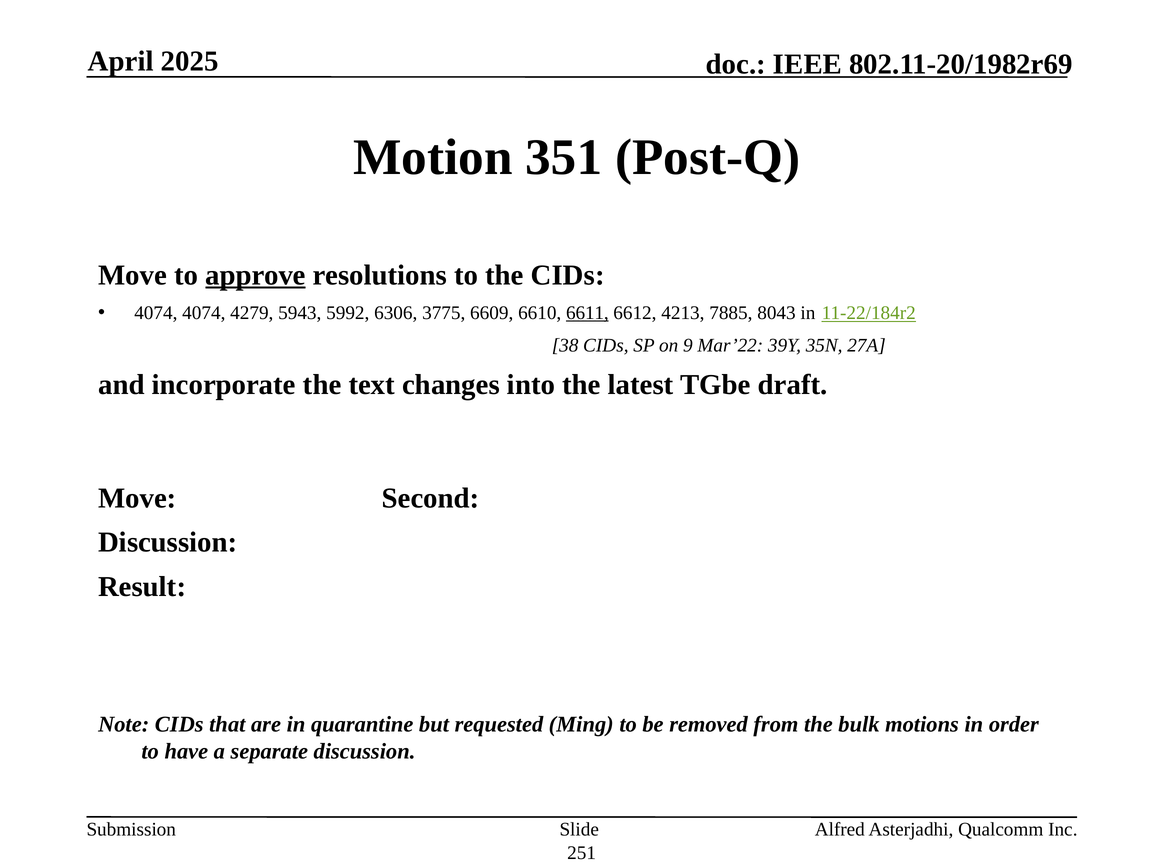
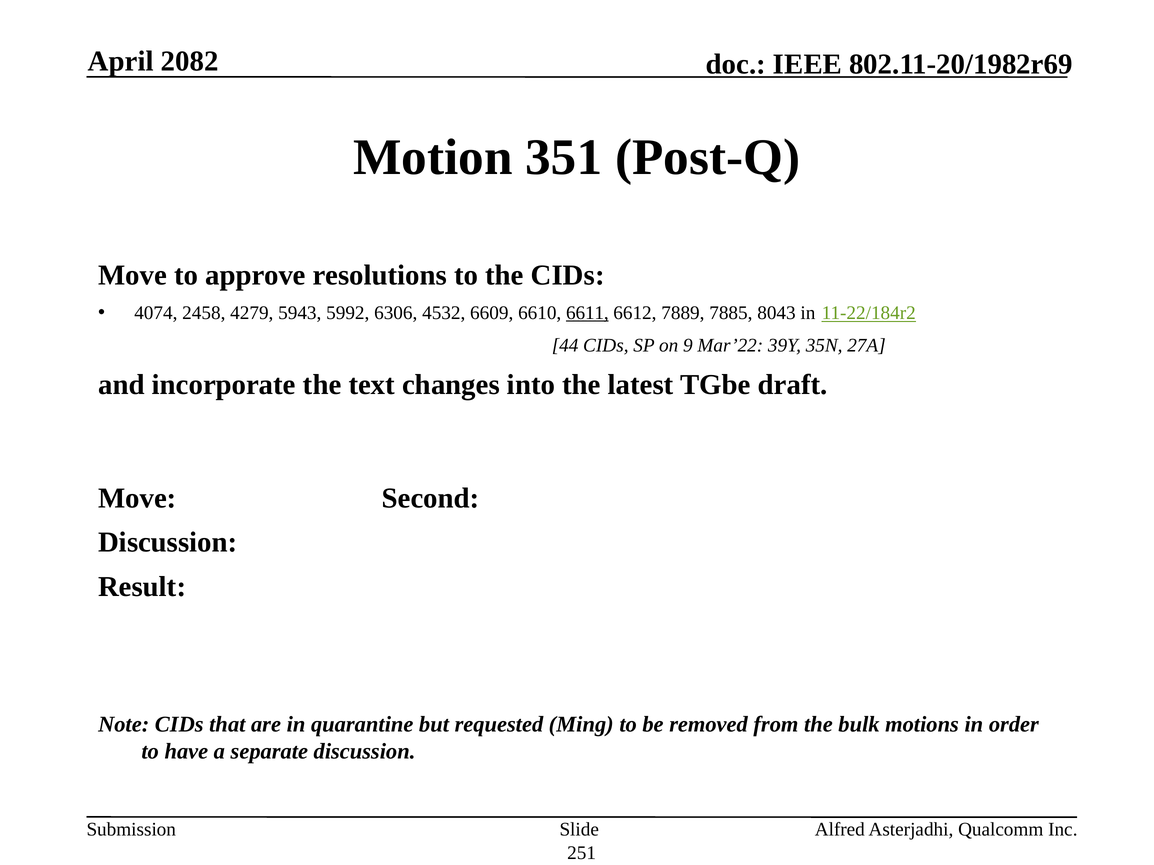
2025: 2025 -> 2082
approve underline: present -> none
4074 4074: 4074 -> 2458
3775: 3775 -> 4532
4213: 4213 -> 7889
38: 38 -> 44
